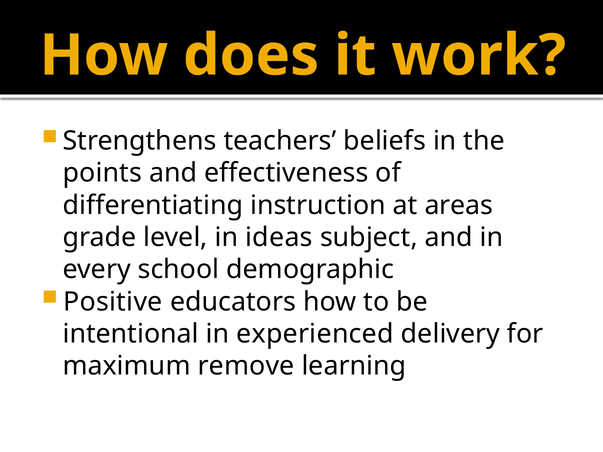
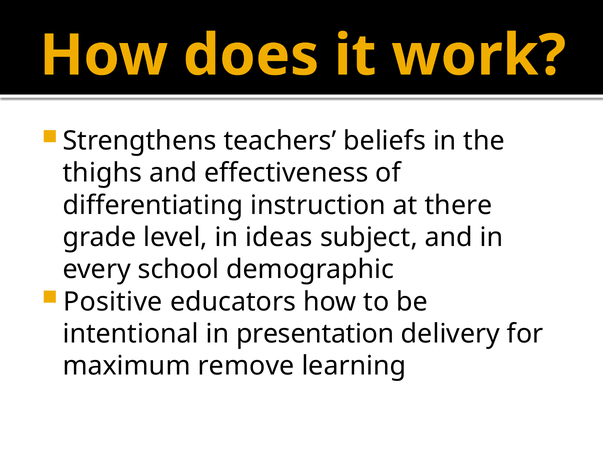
points: points -> thighs
areas: areas -> there
experienced: experienced -> presentation
